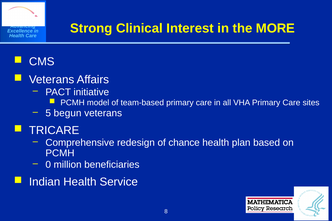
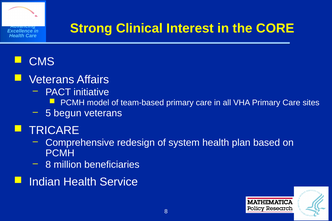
MORE: MORE -> CORE
chance: chance -> system
0 at (48, 165): 0 -> 8
